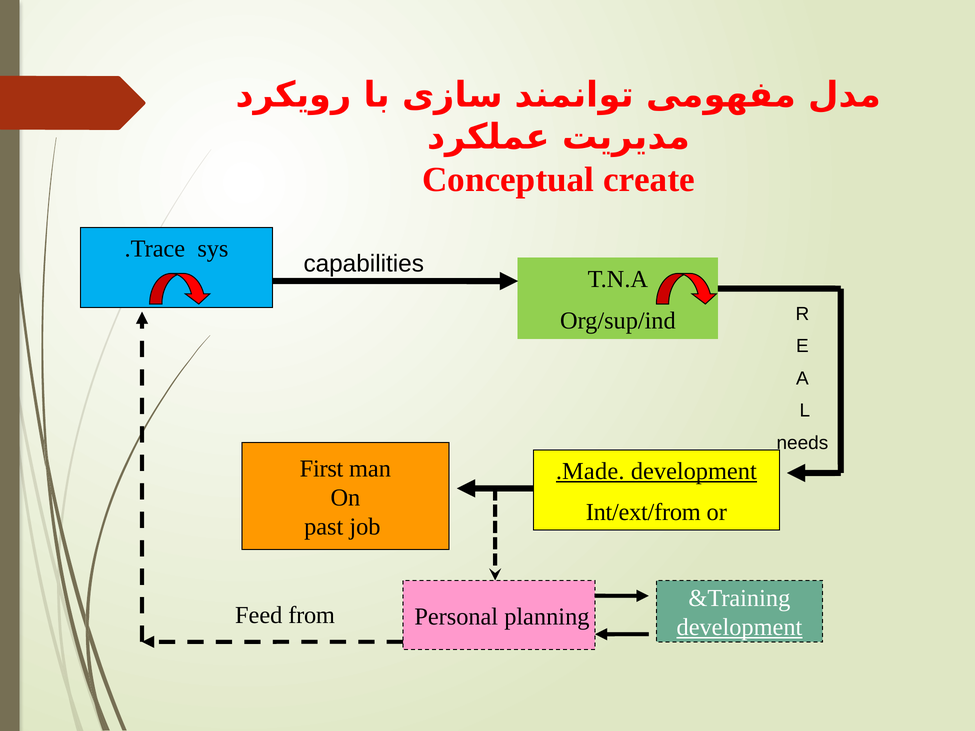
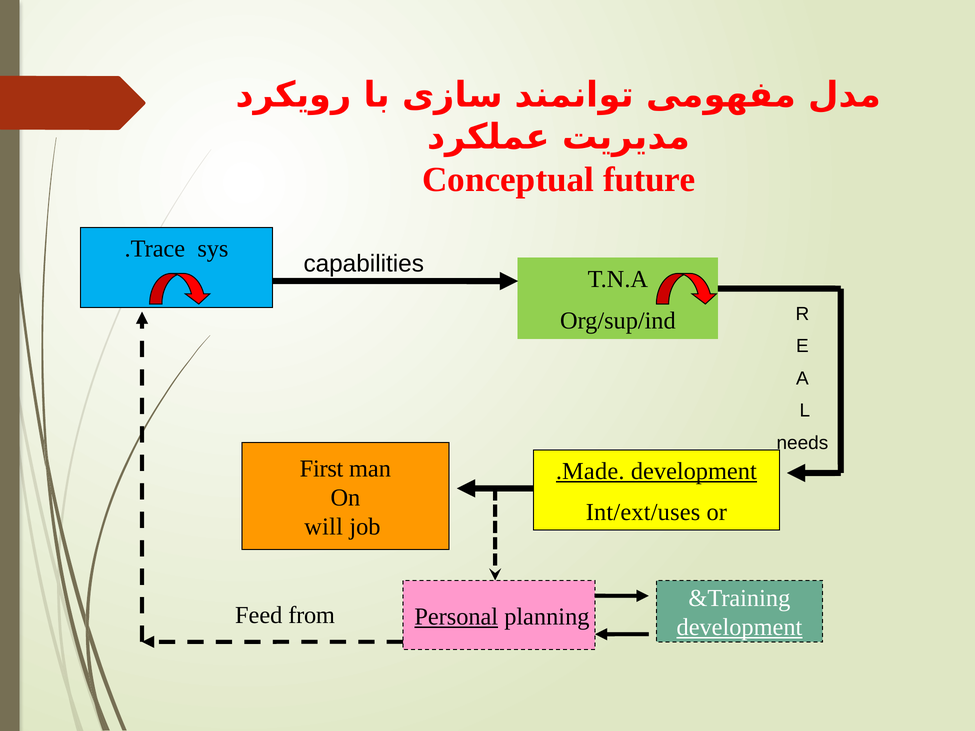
create: create -> future
Int/ext/from: Int/ext/from -> Int/ext/uses
past: past -> will
Personal underline: none -> present
